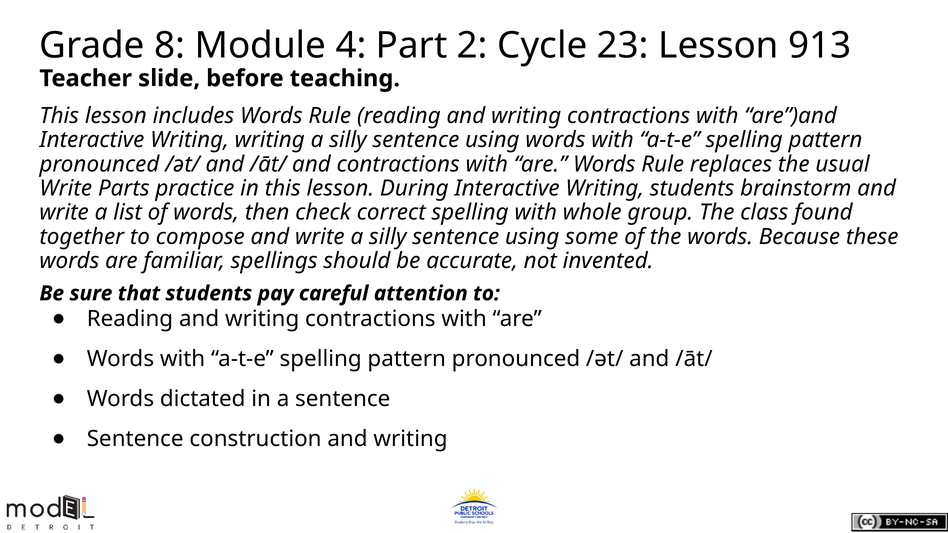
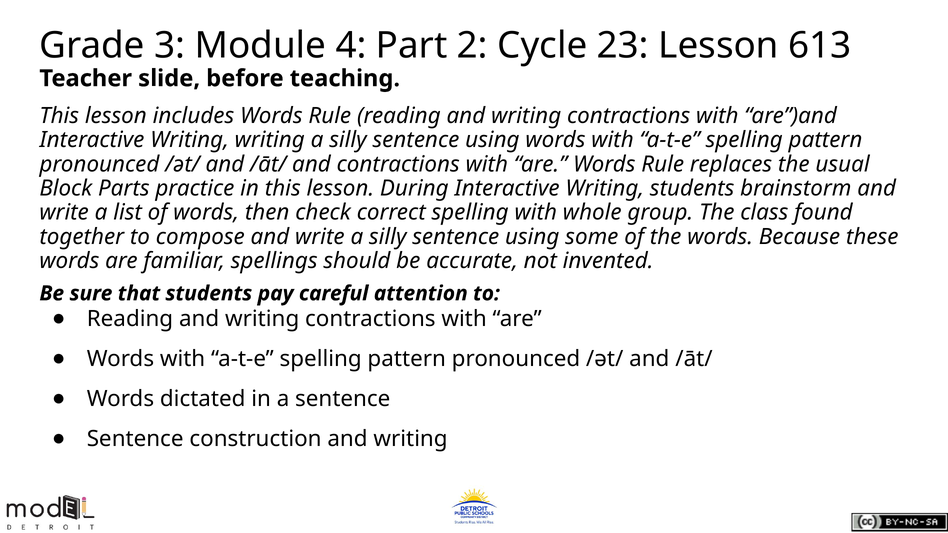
8: 8 -> 3
913: 913 -> 613
Write at (66, 188): Write -> Block
